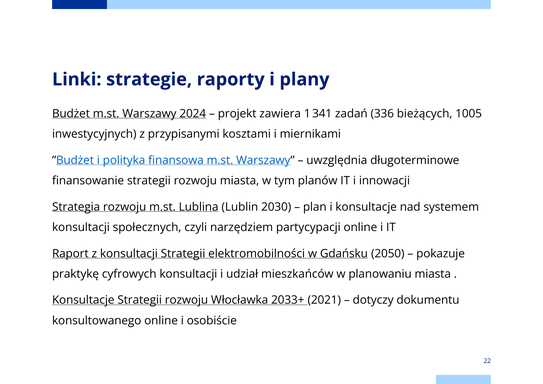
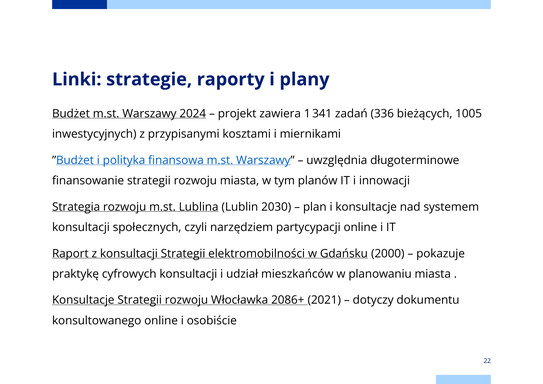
2050: 2050 -> 2000
2033+: 2033+ -> 2086+
